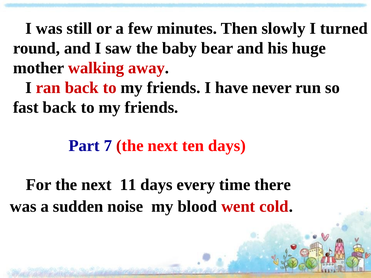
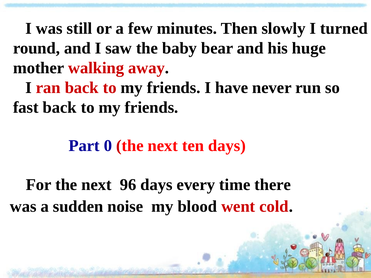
7: 7 -> 0
11: 11 -> 96
